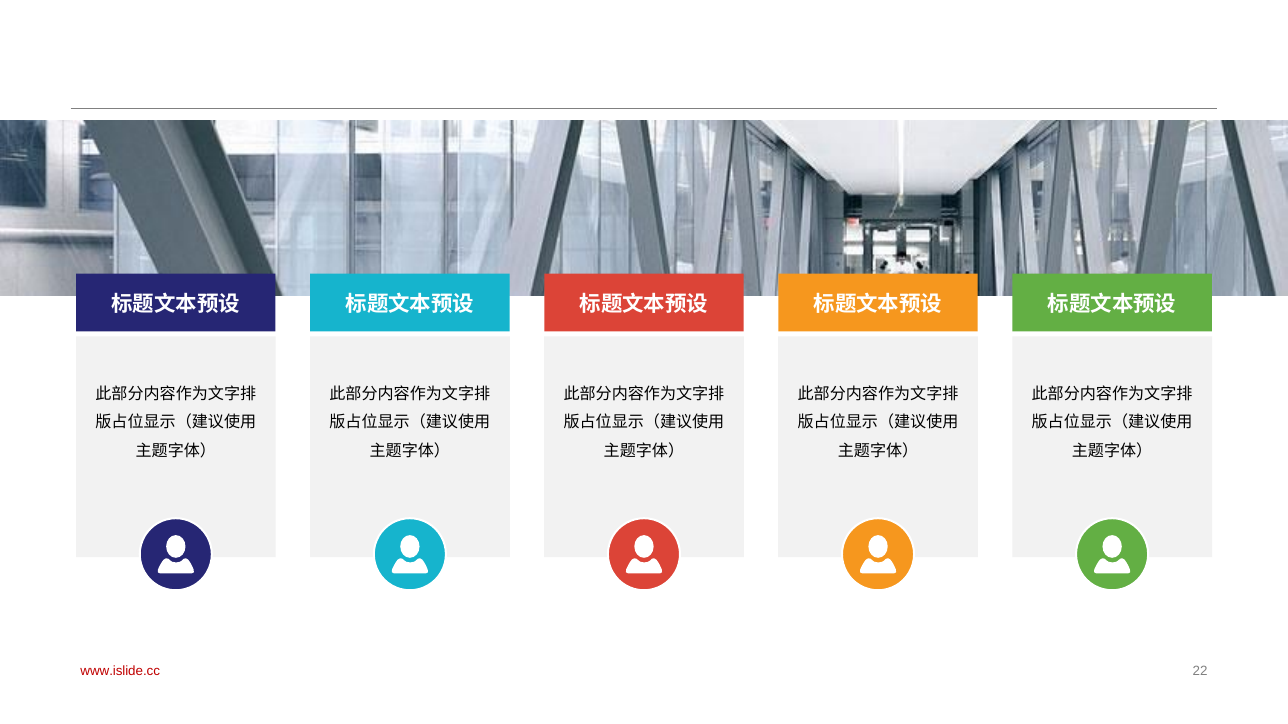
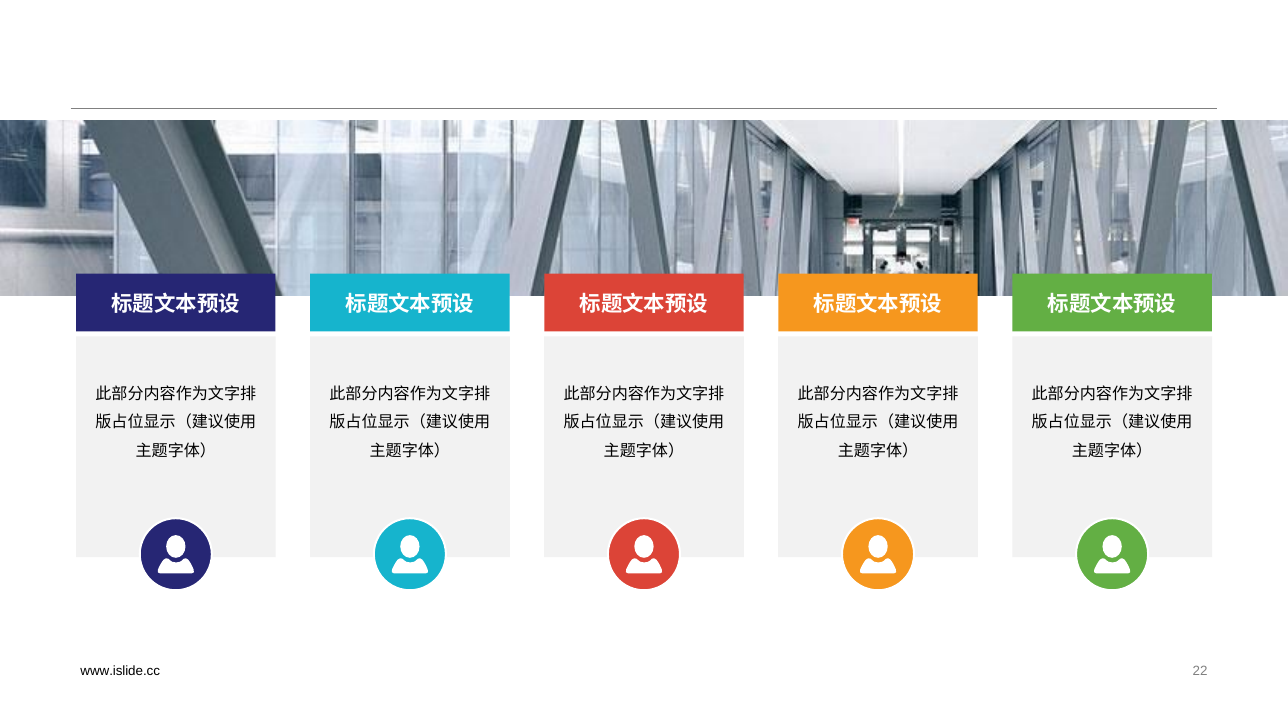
www.islide.cc colour: red -> black
